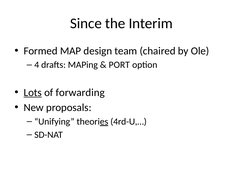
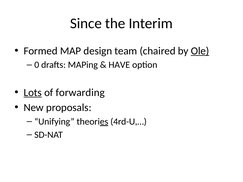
Ole underline: none -> present
4: 4 -> 0
PORT: PORT -> HAVE
